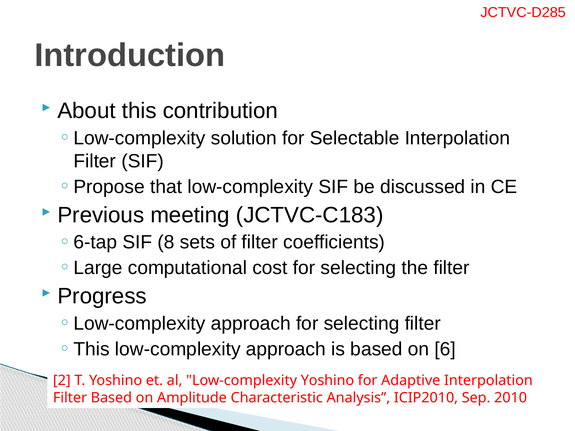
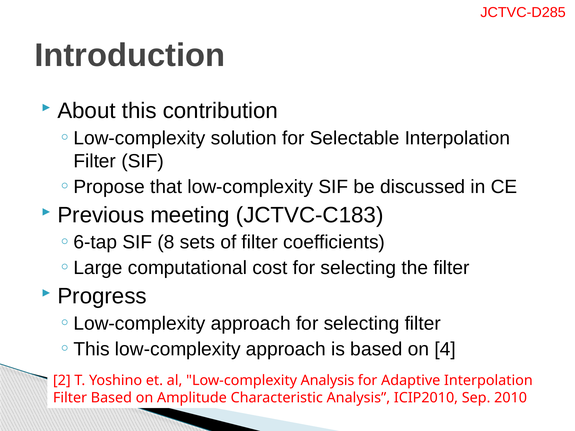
6: 6 -> 4
Low-complexity Yoshino: Yoshino -> Analysis
